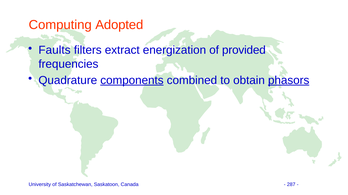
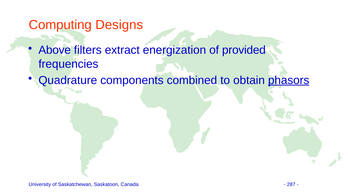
Adopted: Adopted -> Designs
Faults: Faults -> Above
components underline: present -> none
